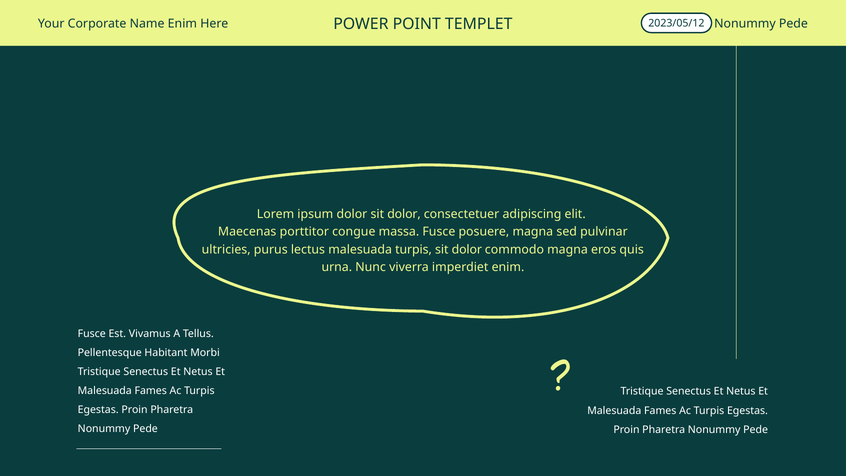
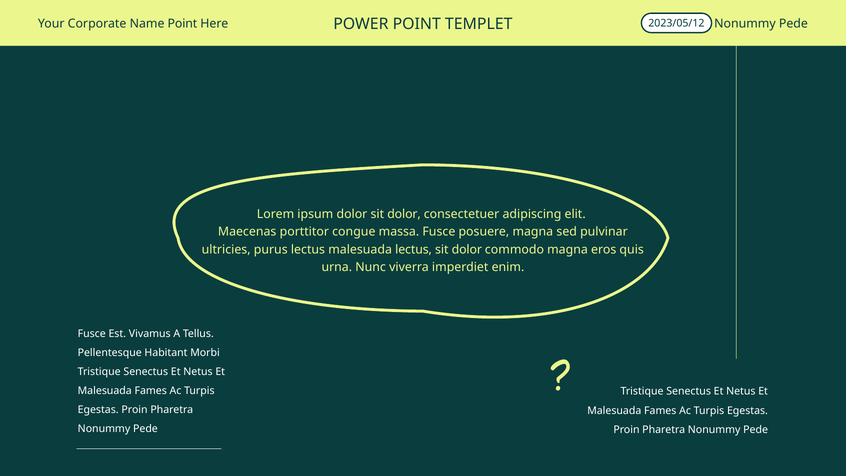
Name Enim: Enim -> Point
malesuada turpis: turpis -> lectus
